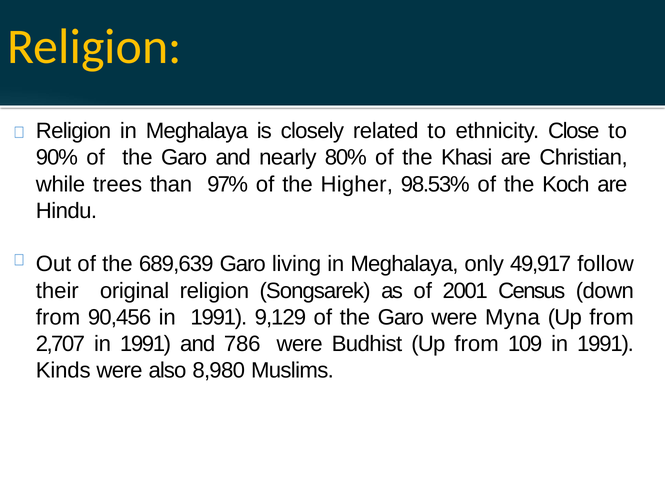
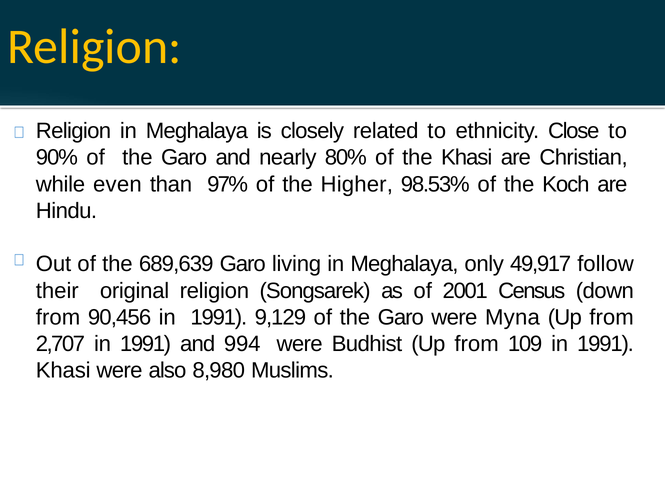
trees: trees -> even
786: 786 -> 994
Kinds at (63, 370): Kinds -> Khasi
